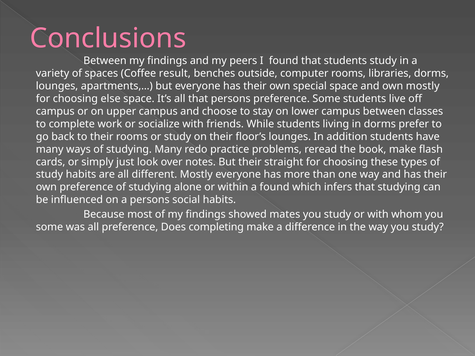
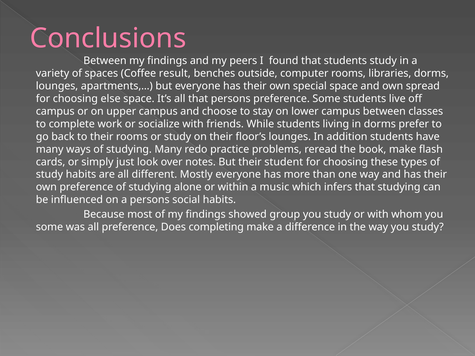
own mostly: mostly -> spread
straight: straight -> student
a found: found -> music
mates: mates -> group
